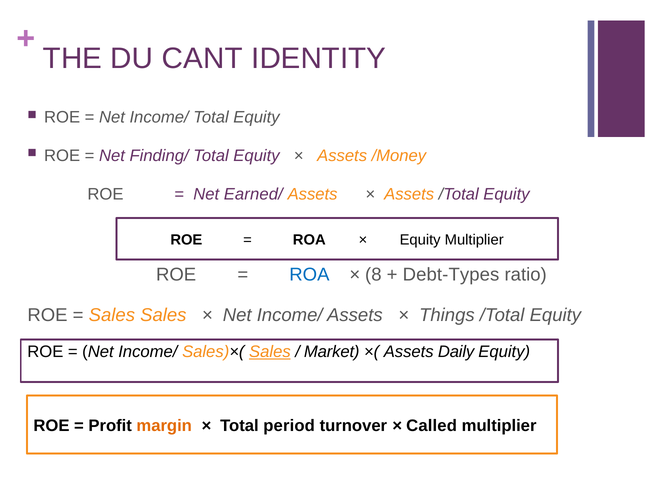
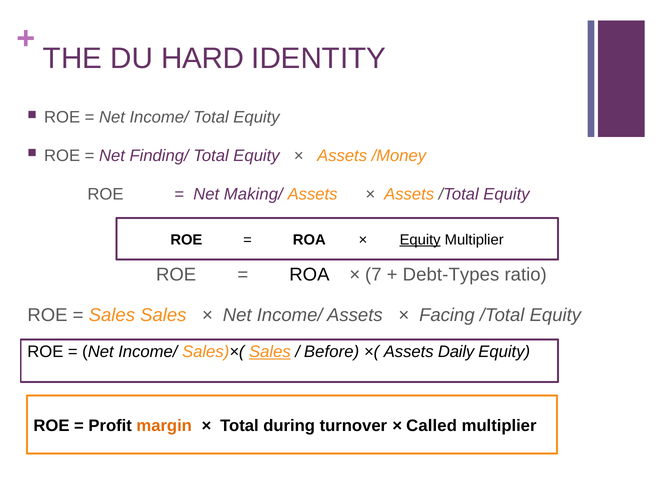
CANT: CANT -> HARD
Earned/: Earned/ -> Making/
Equity at (420, 240) underline: none -> present
ROA at (309, 275) colour: blue -> black
8: 8 -> 7
Things: Things -> Facing
Market: Market -> Before
period: period -> during
